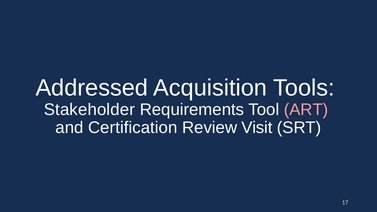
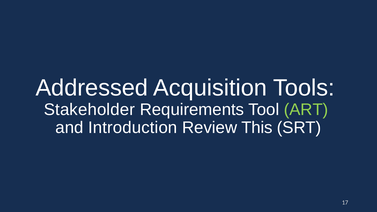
ART colour: pink -> light green
Certification: Certification -> Introduction
Visit: Visit -> This
